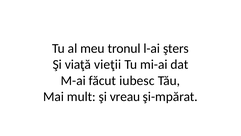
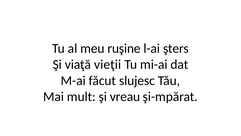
tronul: tronul -> ruşine
iubesc: iubesc -> slujesc
